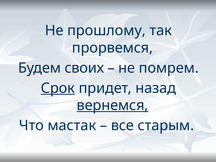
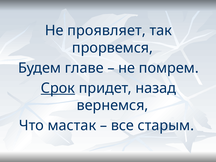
прошлому: прошлому -> проявляет
своих: своих -> главе
вернемся underline: present -> none
